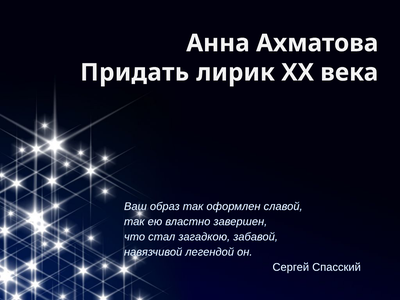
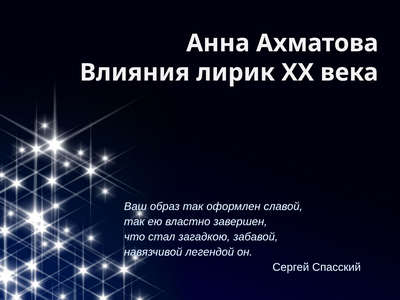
Придать: Придать -> Влияния
